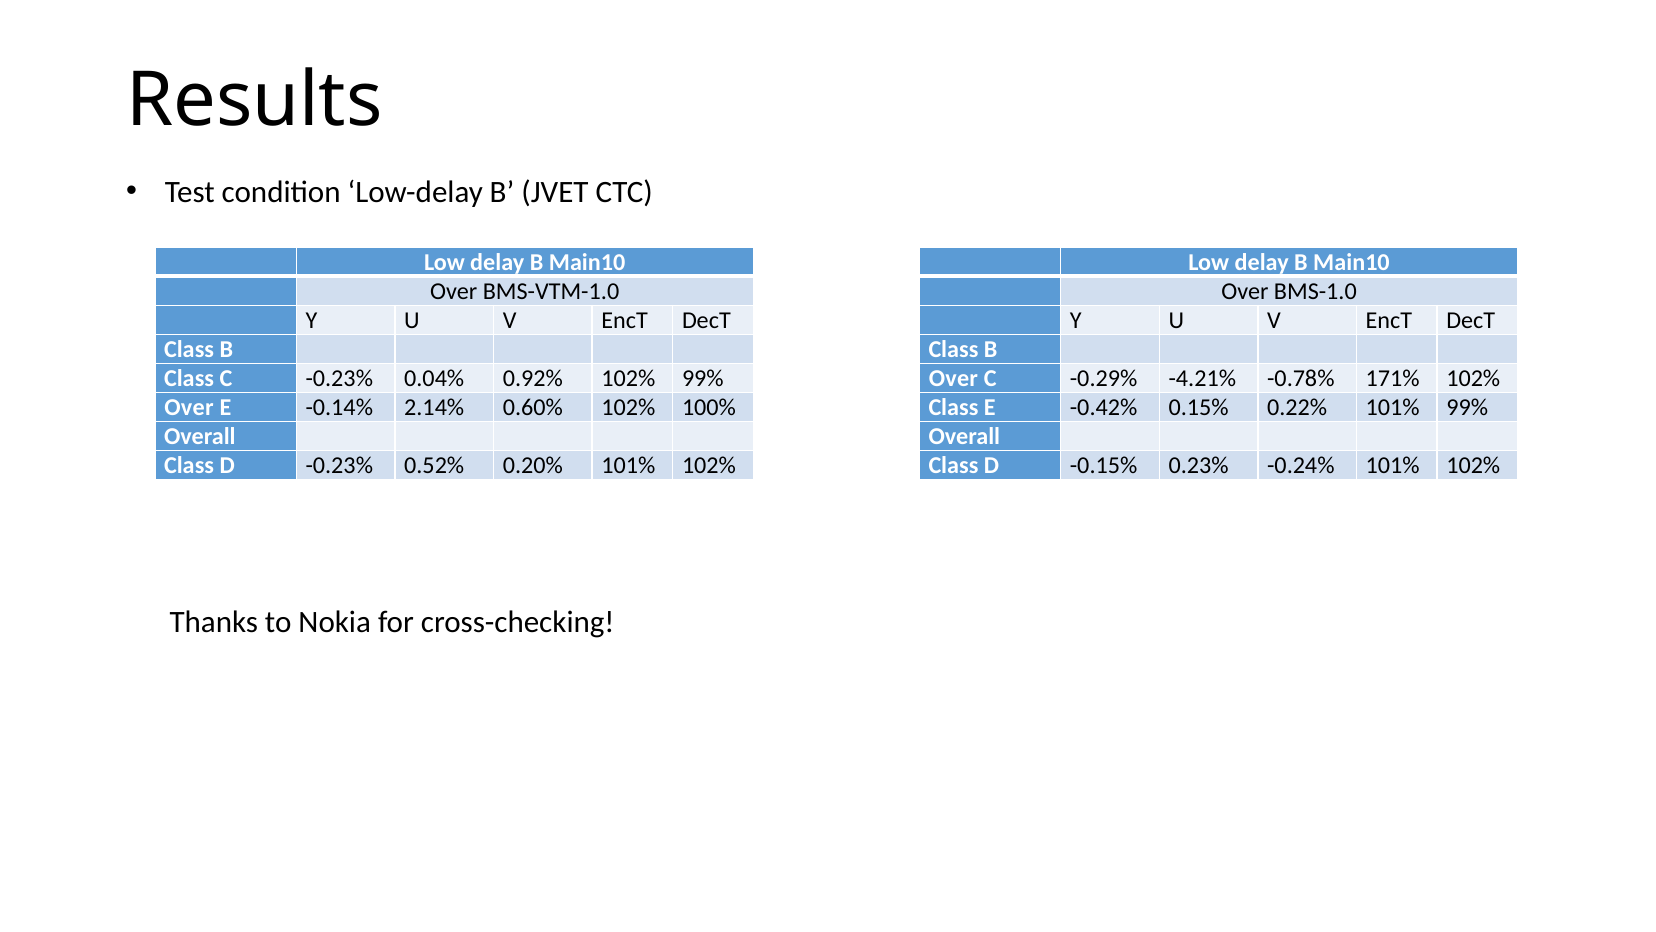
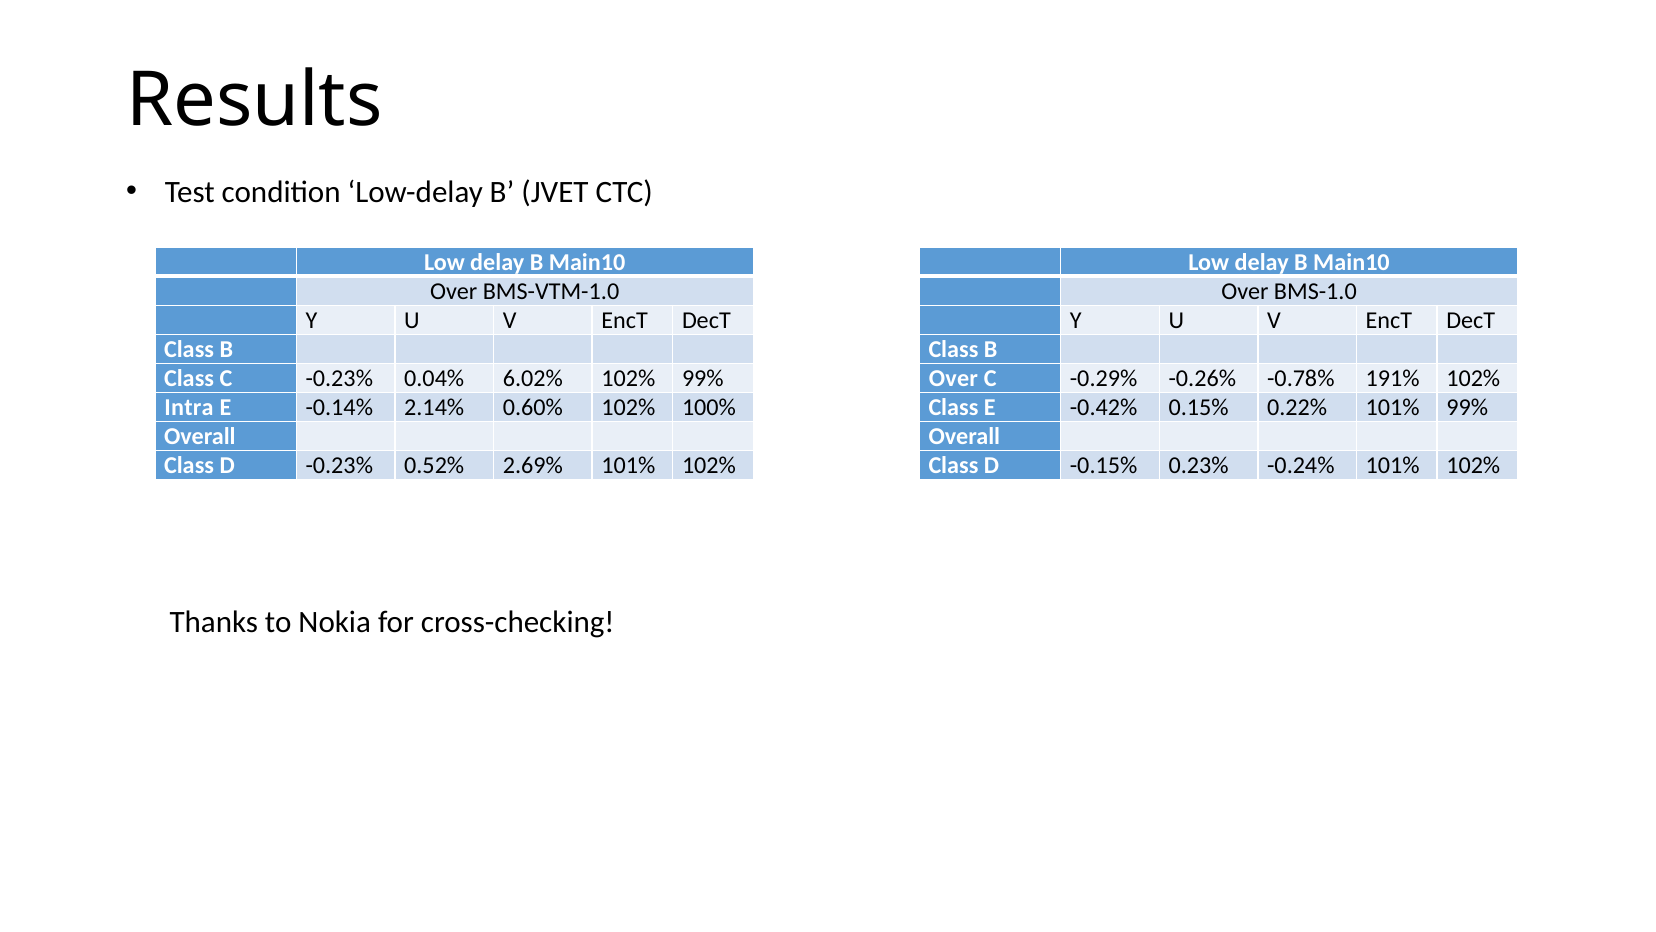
0.92%: 0.92% -> 6.02%
-4.21%: -4.21% -> -0.26%
171%: 171% -> 191%
Over at (189, 407): Over -> Intra
0.20%: 0.20% -> 2.69%
